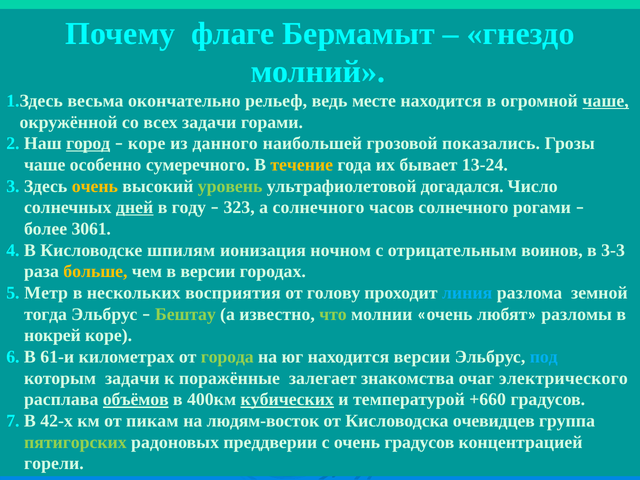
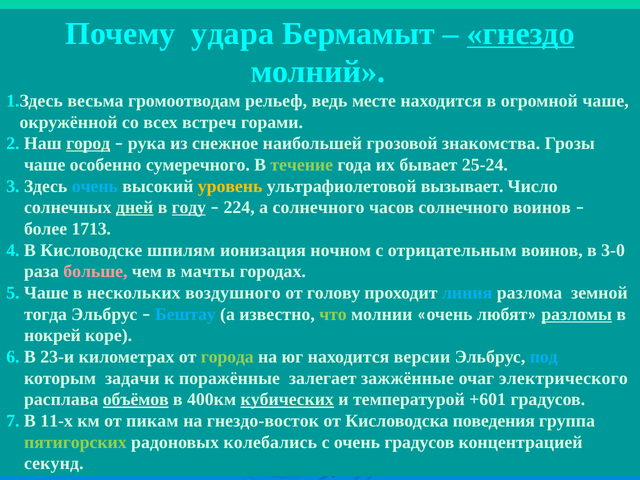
флаге: флаге -> удара
гнездо underline: none -> present
окончательно: окончательно -> громоотводам
чаше at (606, 101) underline: present -> none
всех задачи: задачи -> встреч
коре at (147, 143): коре -> рука
данного: данного -> снежное
показались: показались -> знакомства
течение colour: yellow -> light green
13-24: 13-24 -> 25-24
очень at (95, 186) colour: yellow -> light blue
уровень colour: light green -> yellow
догадался: догадался -> вызывает
году underline: none -> present
323: 323 -> 224
солнечного рогами: рогами -> воинов
3061: 3061 -> 1713
3-3: 3-3 -> 3-0
больше colour: yellow -> pink
в версии: версии -> мачты
5 Метр: Метр -> Чаше
восприятия: восприятия -> воздушного
Бештау colour: light green -> light blue
разломы underline: none -> present
61-и: 61-и -> 23-и
знакомства: знакомства -> зажжённые
+660: +660 -> +601
42-х: 42-х -> 11-х
людям-восток: людям-восток -> гнездо-восток
очевидцев: очевидцев -> поведения
преддверии: преддверии -> колебались
горели: горели -> секунд
